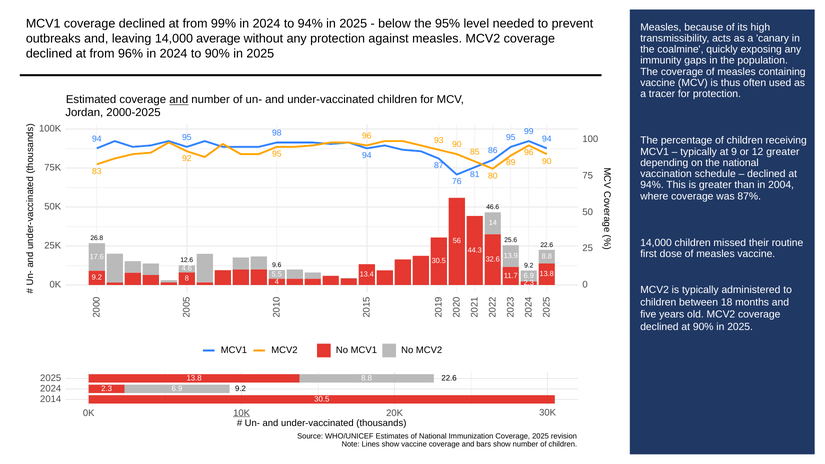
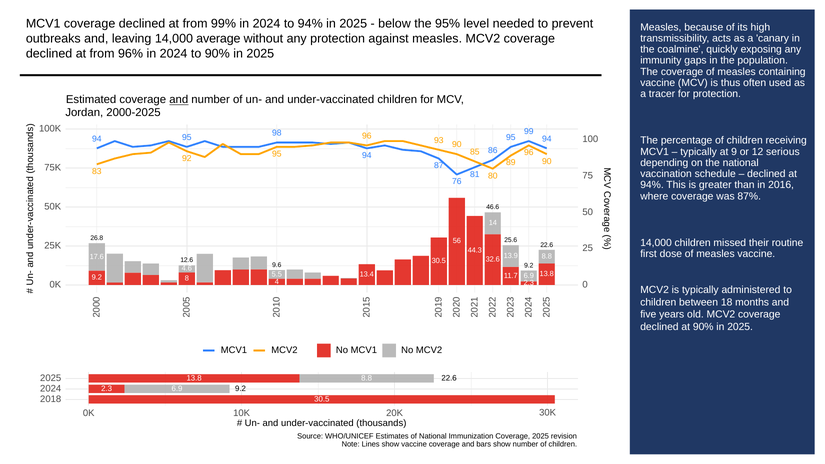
12 greater: greater -> serious
2004: 2004 -> 2016
2014: 2014 -> 2018
10K underline: present -> none
